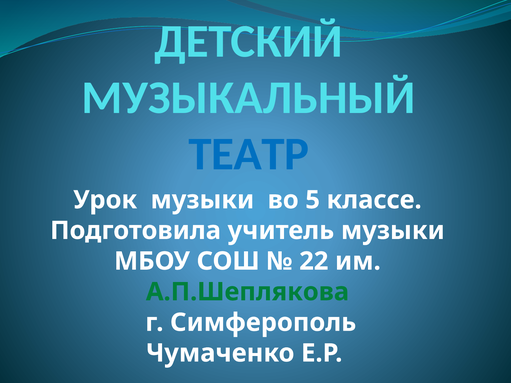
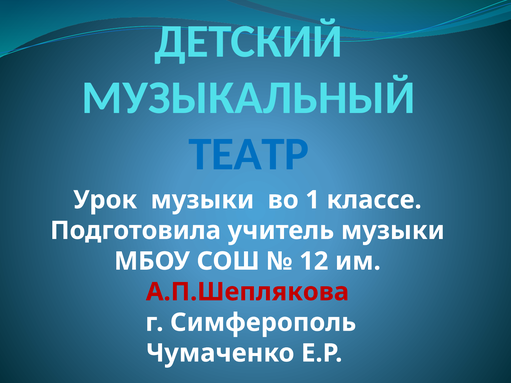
5: 5 -> 1
22: 22 -> 12
А.П.Шеплякова colour: green -> red
